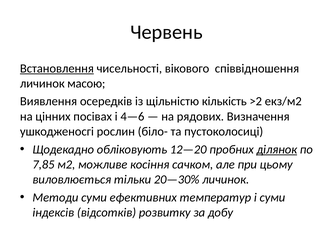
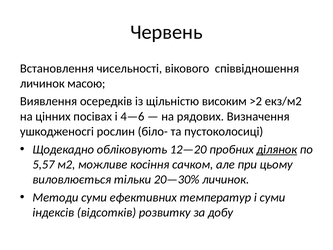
Встановлення underline: present -> none
кількість: кількість -> високим
7,85: 7,85 -> 5,57
